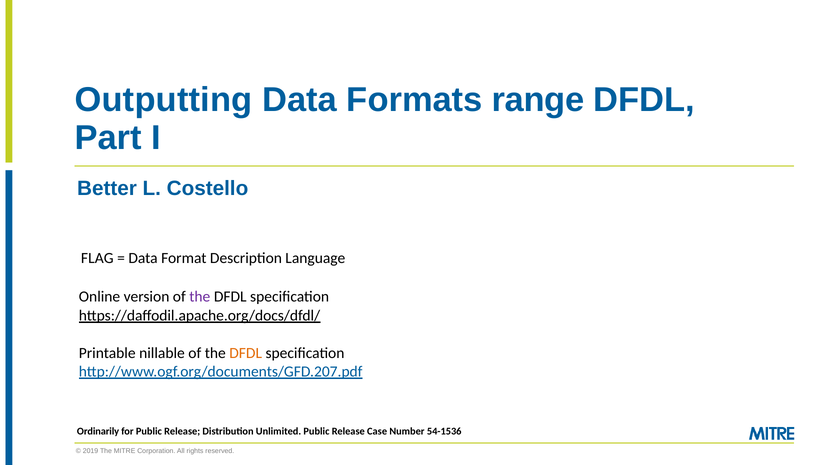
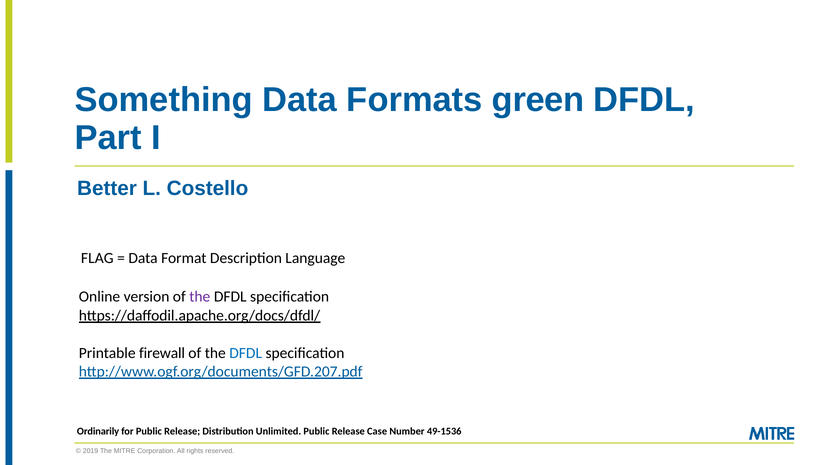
Outputting: Outputting -> Something
range: range -> green
nillable: nillable -> firewall
DFDL at (246, 354) colour: orange -> blue
54-1536: 54-1536 -> 49-1536
